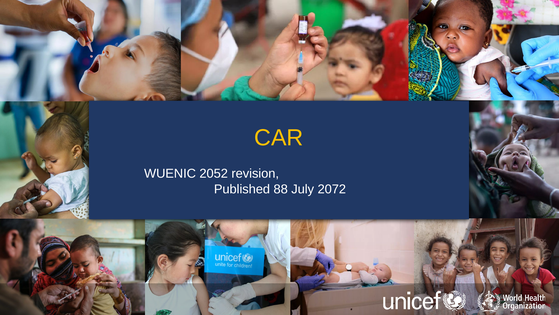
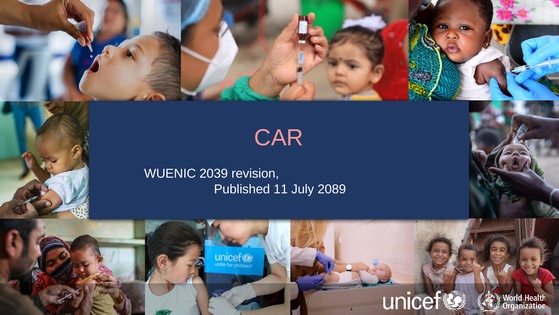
CAR colour: yellow -> pink
2052: 2052 -> 2039
88: 88 -> 11
2072: 2072 -> 2089
